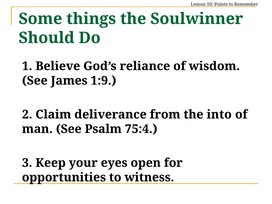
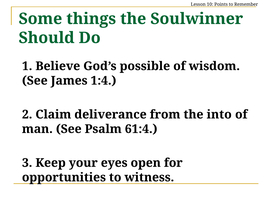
reliance: reliance -> possible
1:9: 1:9 -> 1:4
75:4: 75:4 -> 61:4
